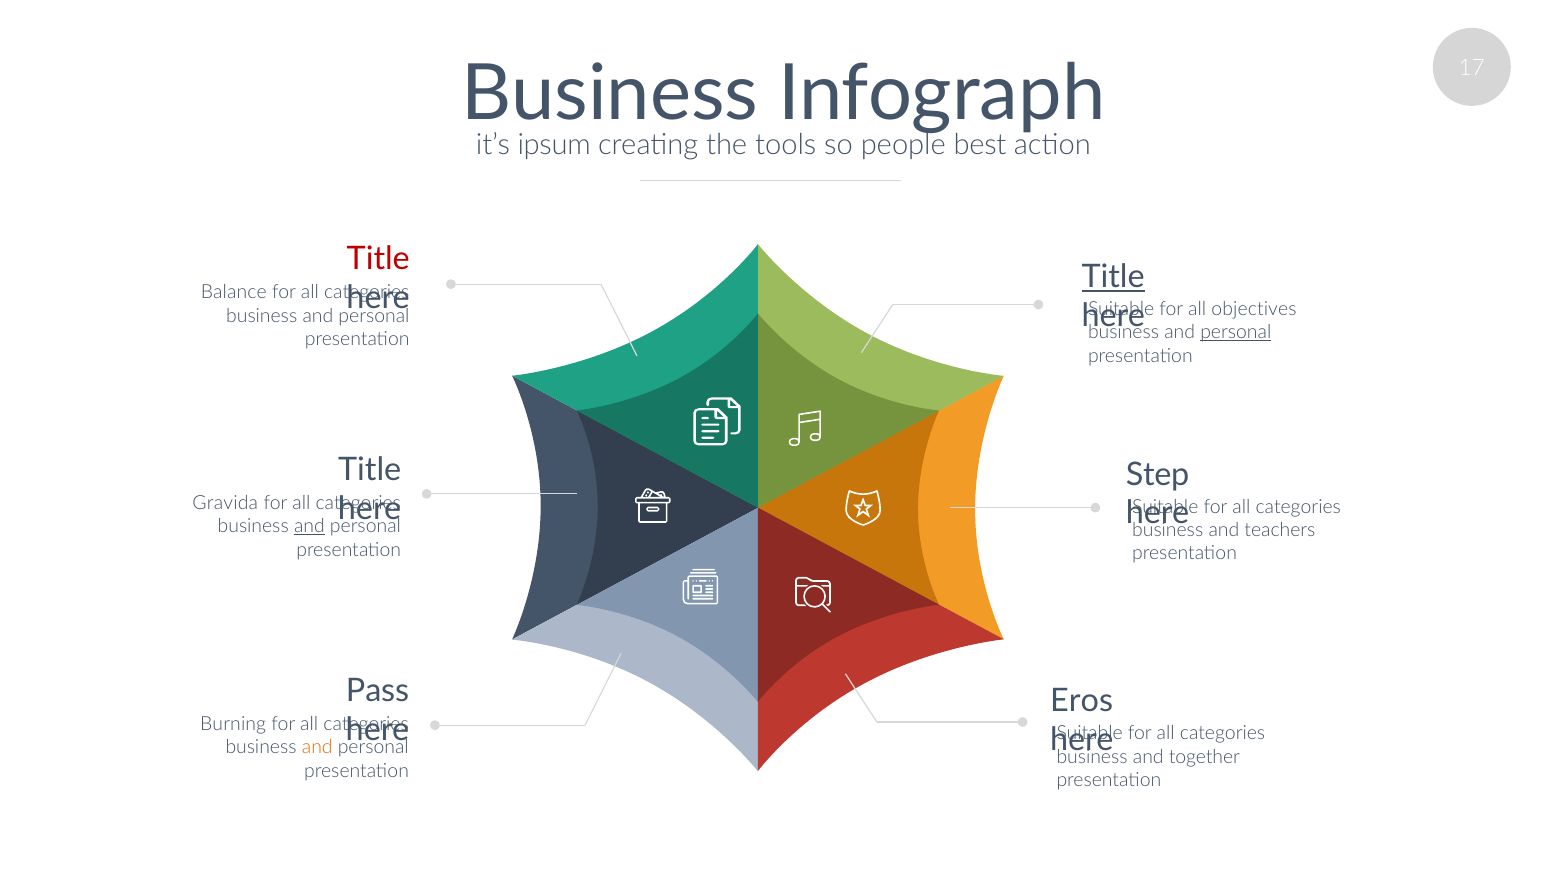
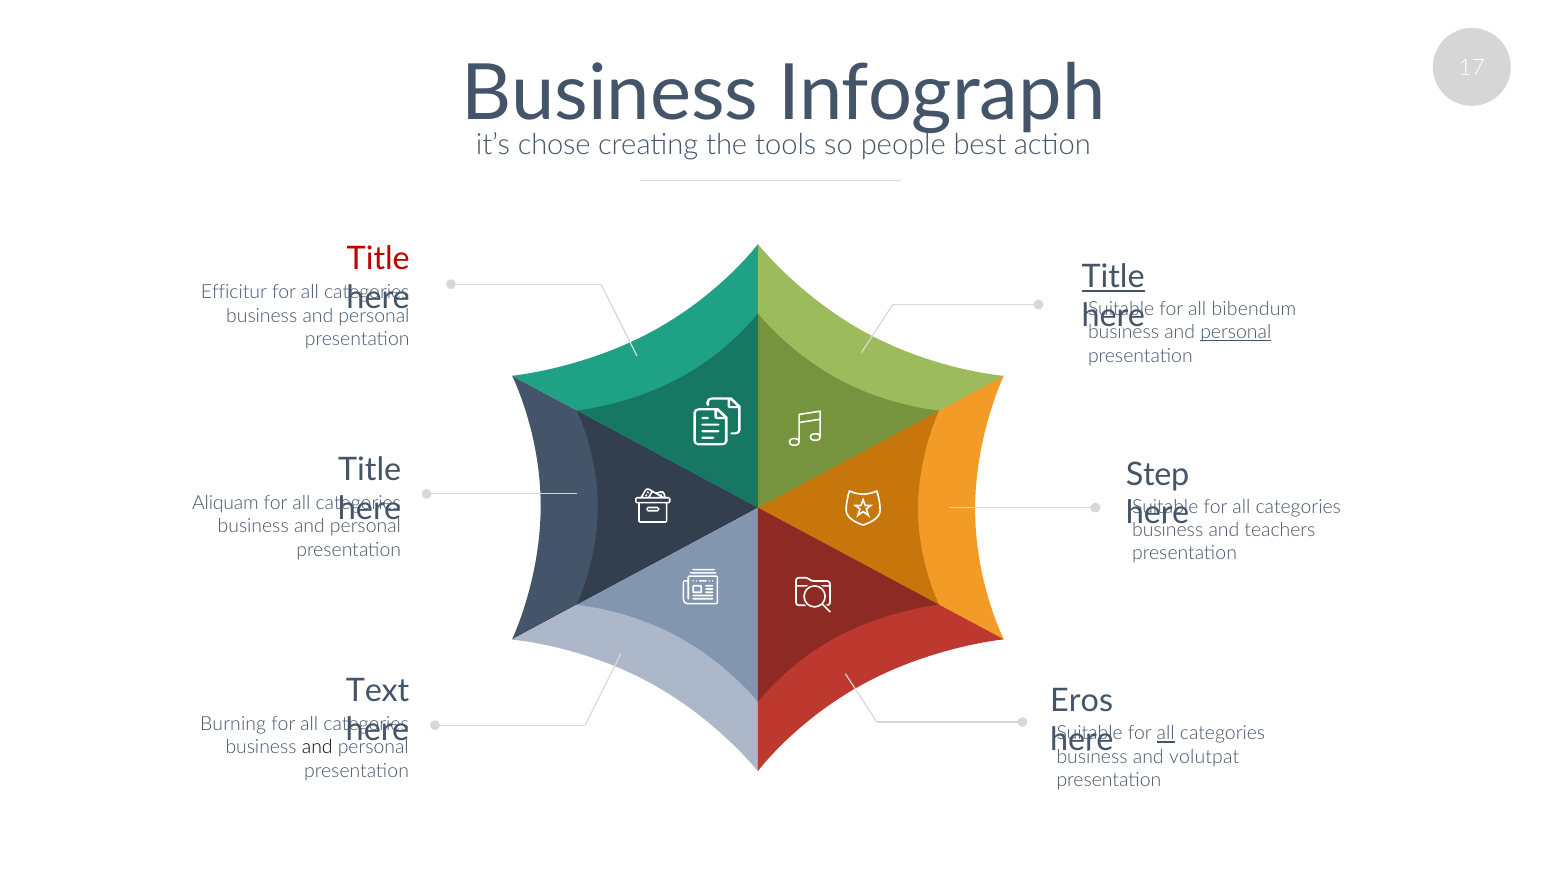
ipsum: ipsum -> chose
Balance: Balance -> Efficitur
objectives: objectives -> bibendum
Gravida: Gravida -> Aliquam
and at (309, 526) underline: present -> none
Pass: Pass -> Text
all at (1166, 734) underline: none -> present
and at (317, 748) colour: orange -> black
together: together -> volutpat
